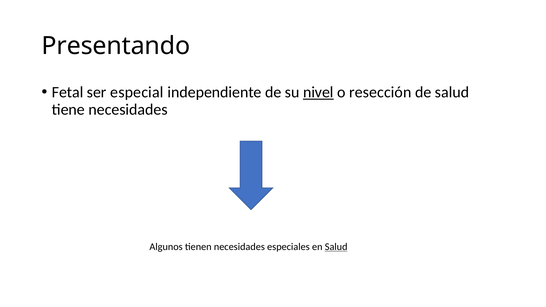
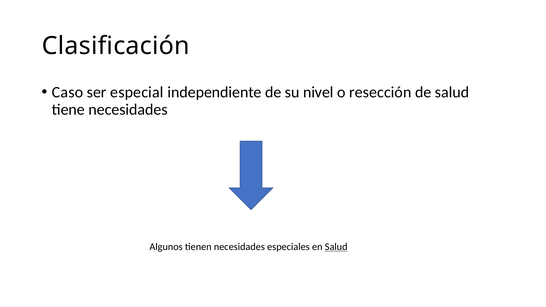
Presentando: Presentando -> Clasificación
Fetal: Fetal -> Caso
nivel underline: present -> none
